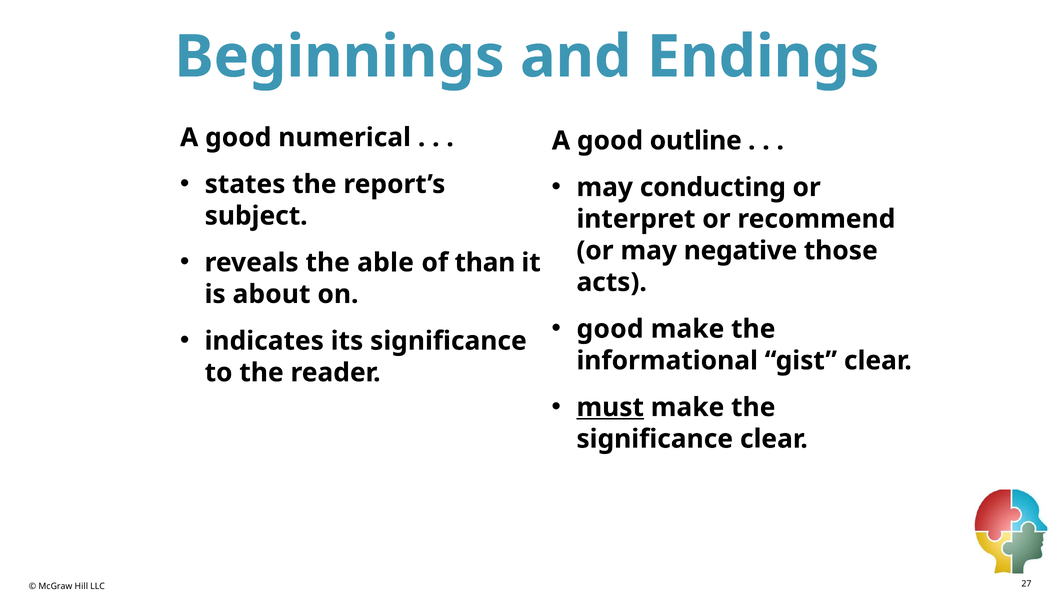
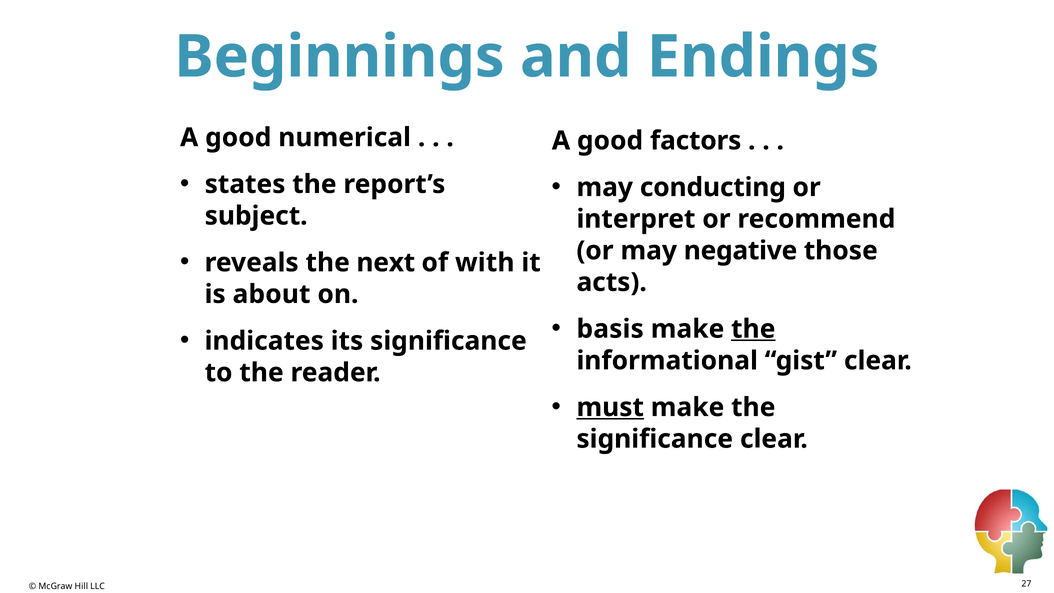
outline: outline -> factors
able: able -> next
than: than -> with
good at (610, 329): good -> basis
the at (753, 329) underline: none -> present
